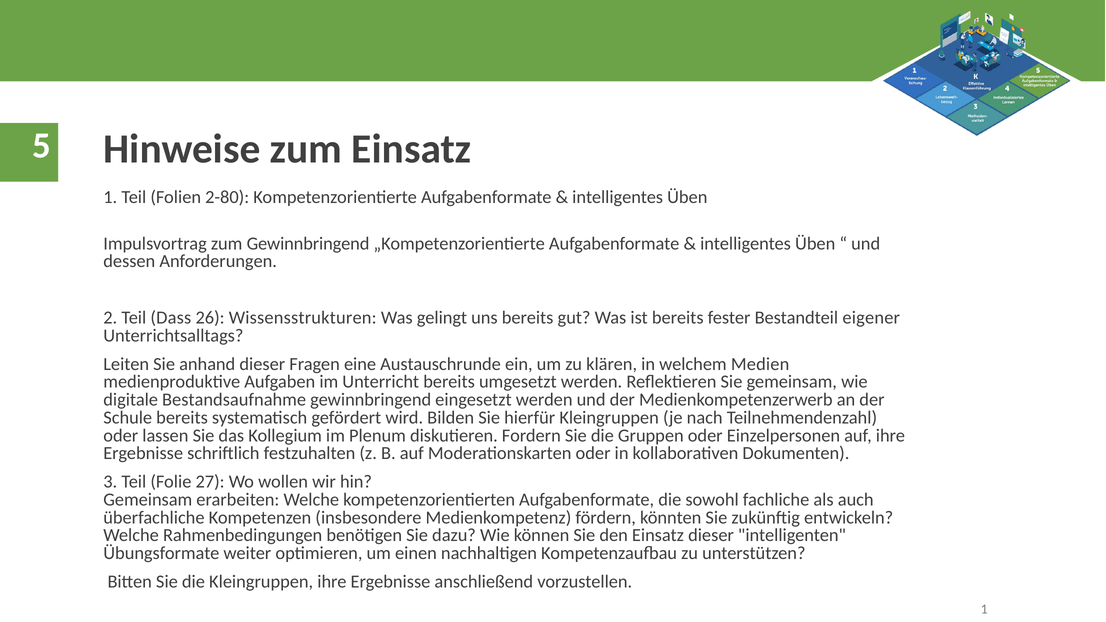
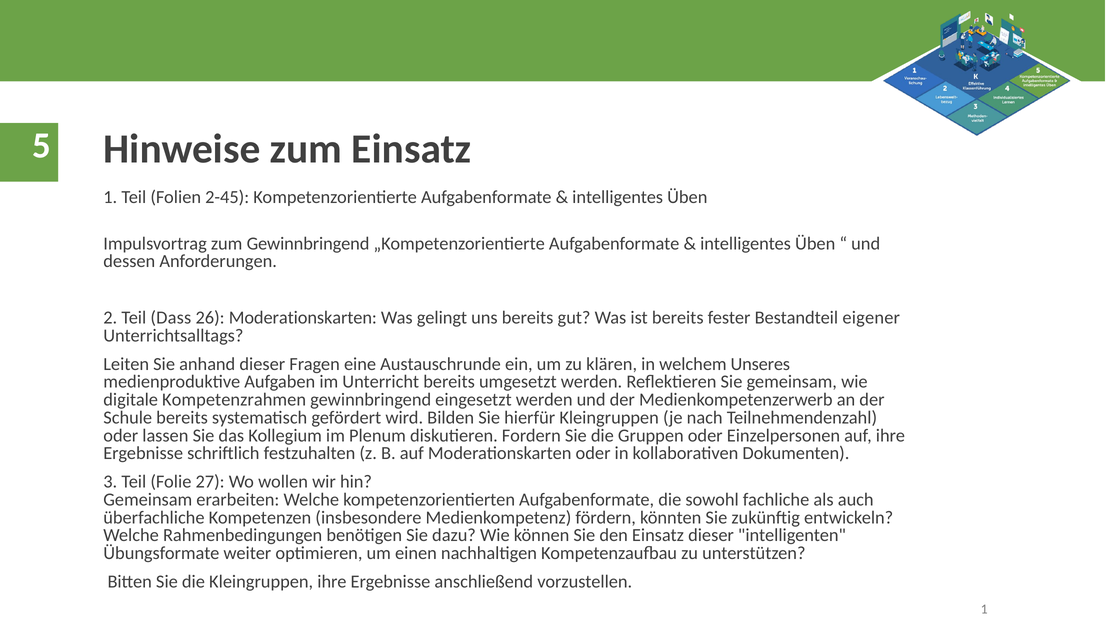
2-80: 2-80 -> 2-45
26 Wissensstrukturen: Wissensstrukturen -> Moderationskarten
Medien: Medien -> Unseres
Bestandsaufnahme: Bestandsaufnahme -> Kompetenzrahmen
